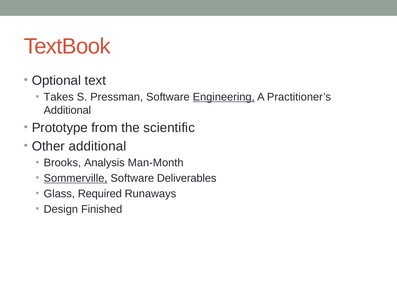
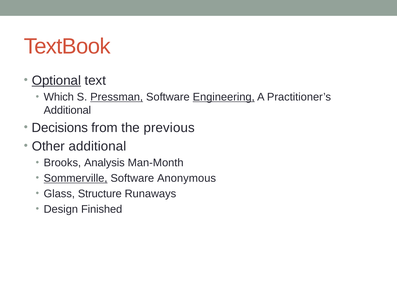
Optional underline: none -> present
Takes: Takes -> Which
Pressman underline: none -> present
Prototype: Prototype -> Decisions
scientific: scientific -> previous
Deliverables: Deliverables -> Anonymous
Required: Required -> Structure
